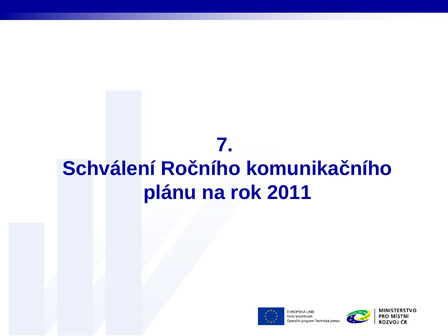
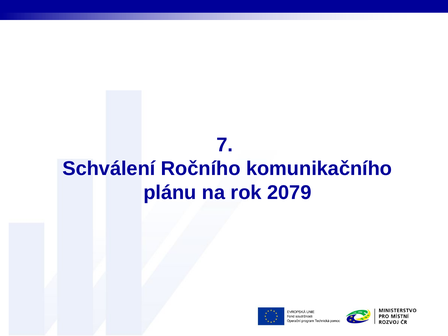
2011: 2011 -> 2079
